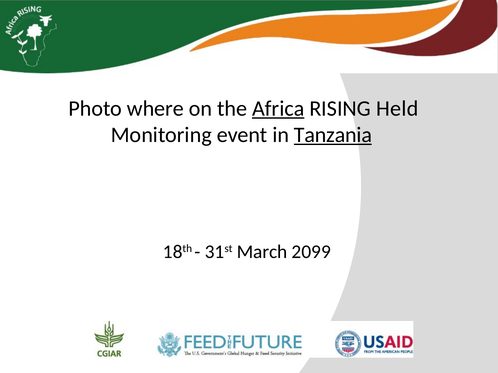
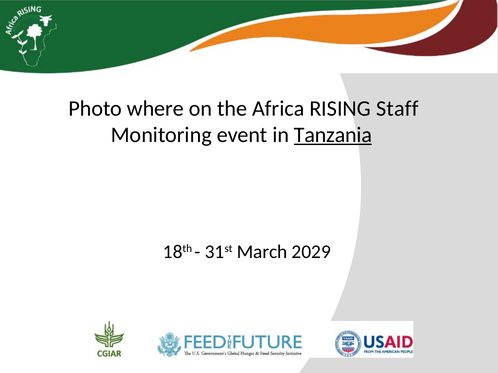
Africa underline: present -> none
Held: Held -> Staff
2099: 2099 -> 2029
